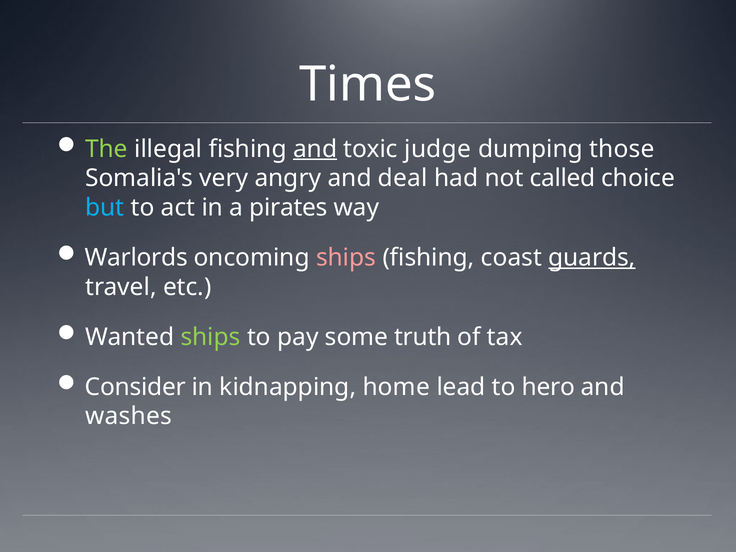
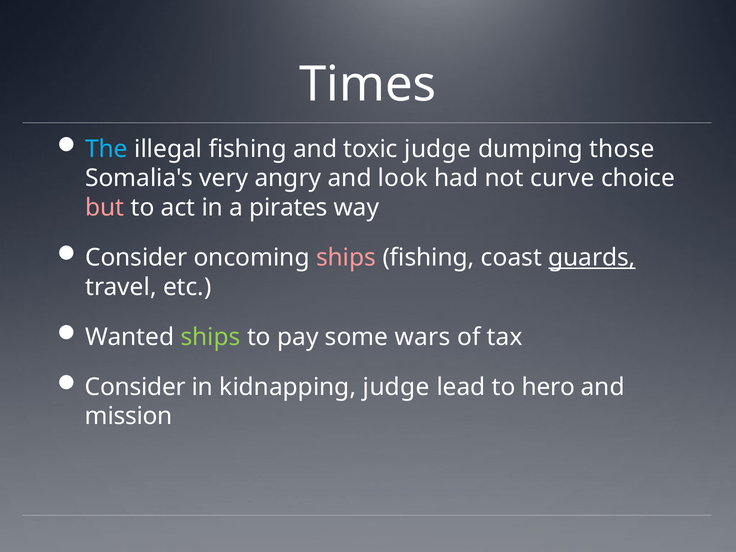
The colour: light green -> light blue
and at (315, 149) underline: present -> none
deal: deal -> look
called: called -> curve
but colour: light blue -> pink
Warlords at (136, 258): Warlords -> Consider
truth: truth -> wars
kidnapping home: home -> judge
washes: washes -> mission
